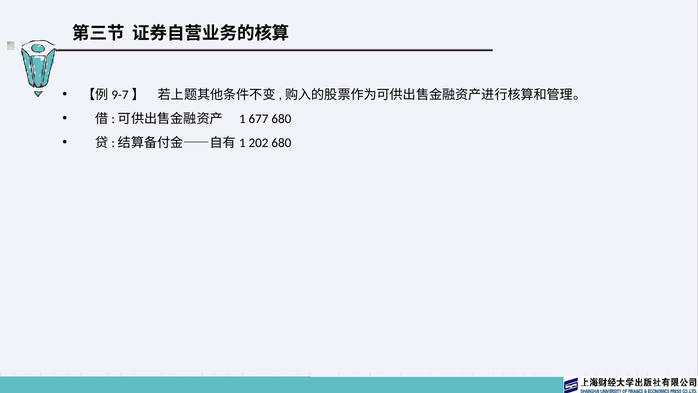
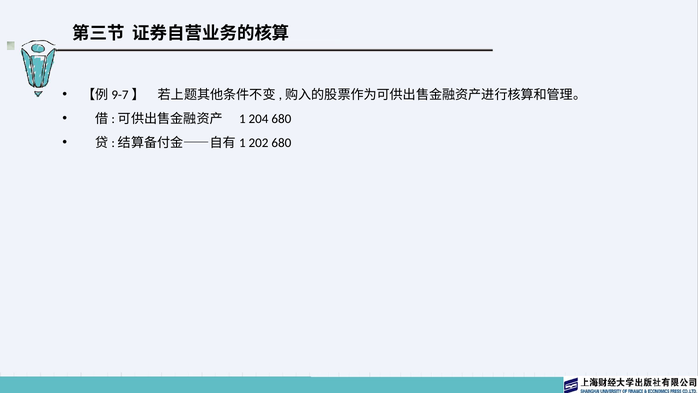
677: 677 -> 204
